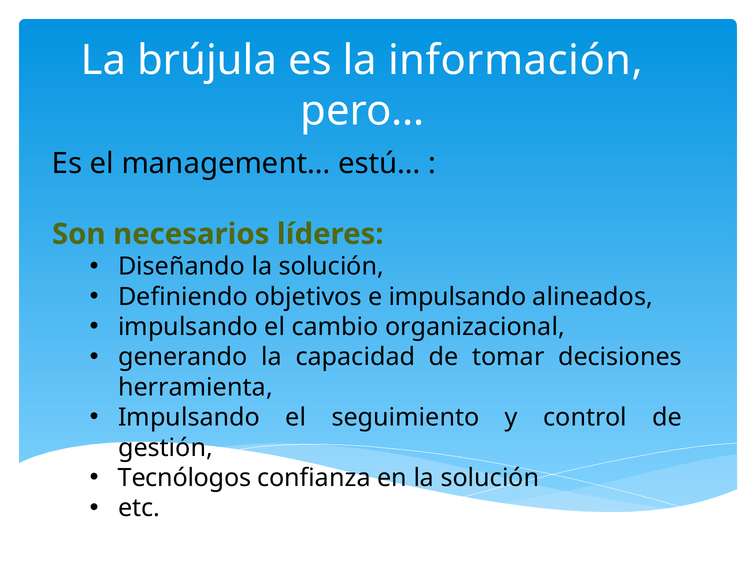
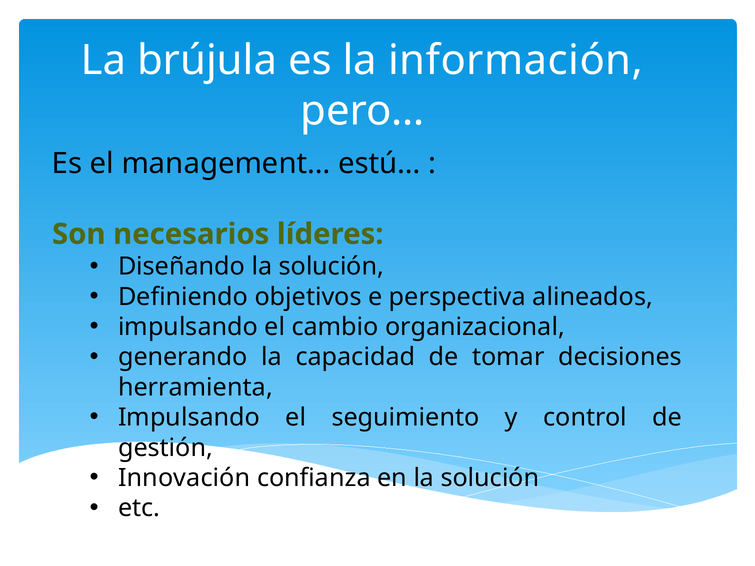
e impulsando: impulsando -> perspectiva
Tecnólogos: Tecnólogos -> Innovación
